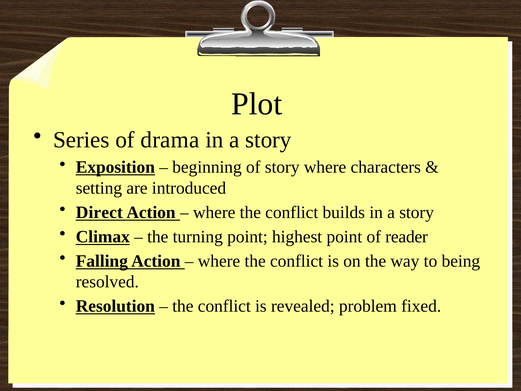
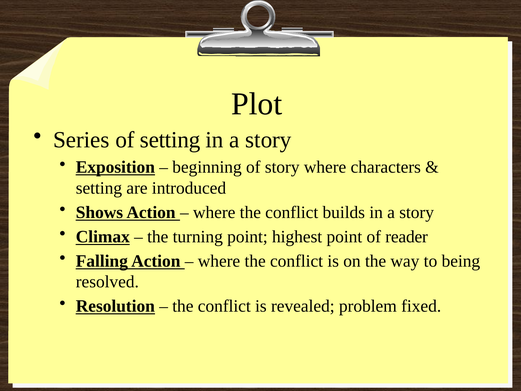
of drama: drama -> setting
Direct: Direct -> Shows
